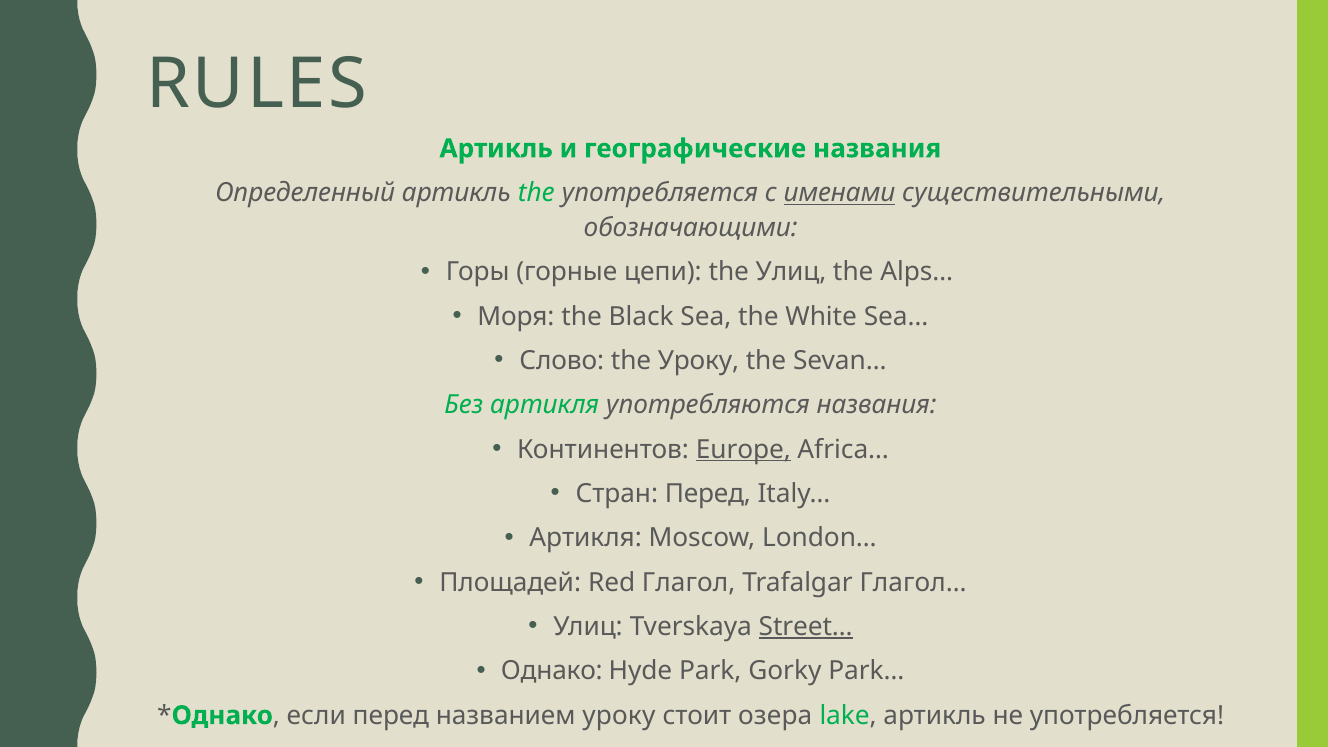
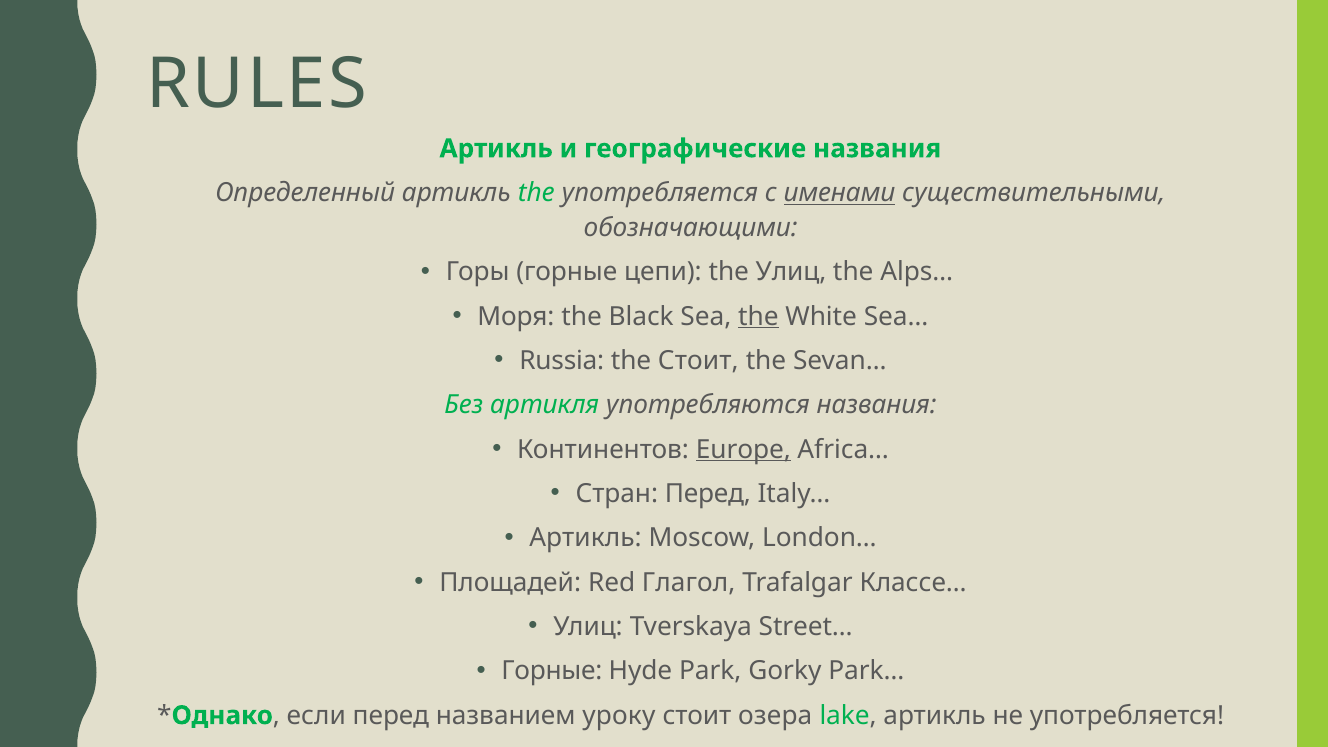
the at (758, 316) underline: none -> present
Слово: Слово -> Russia
the Уроку: Уроку -> Стоит
Артикля at (586, 538): Артикля -> Артикль
Глагол…: Глагол… -> Классе…
Street… underline: present -> none
Однако at (552, 671): Однако -> Горные
